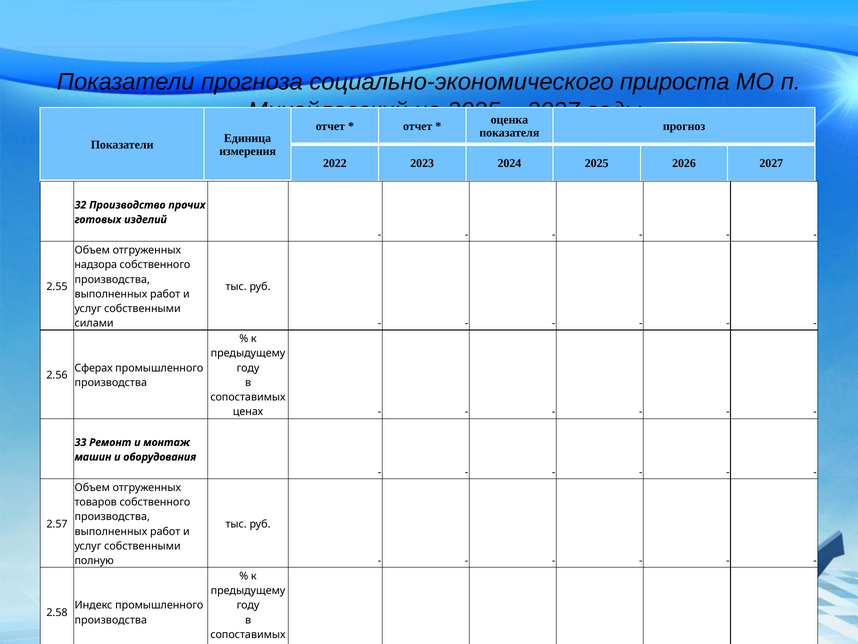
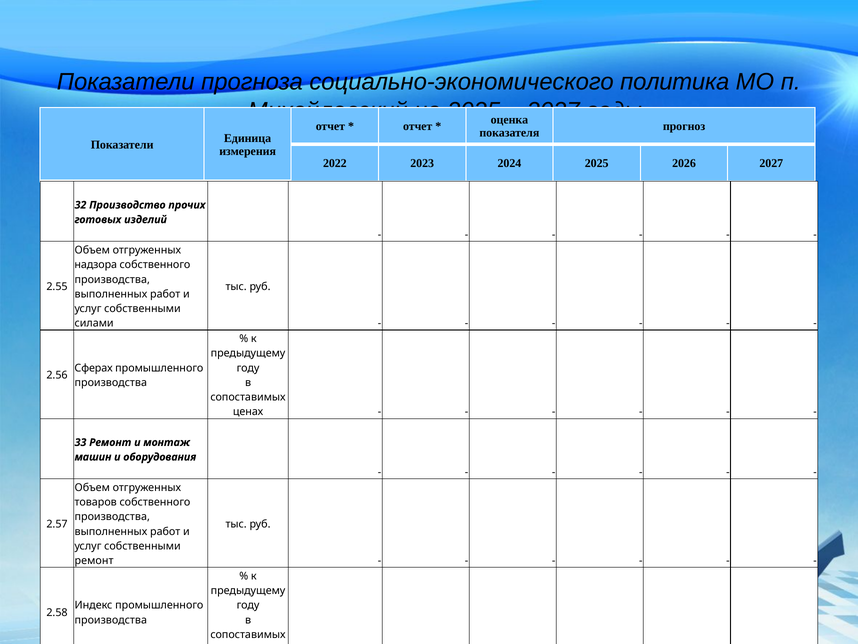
прироста: прироста -> политика
полную at (94, 560): полную -> ремонт
